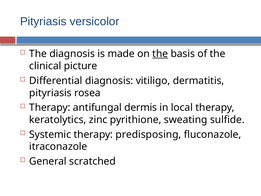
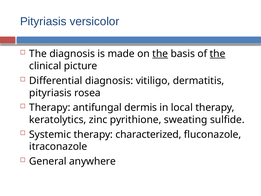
the at (218, 54) underline: none -> present
predisposing: predisposing -> characterized
scratched: scratched -> anywhere
